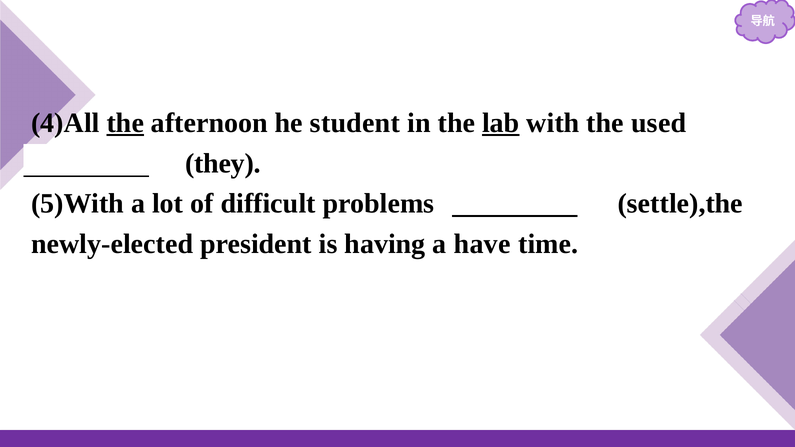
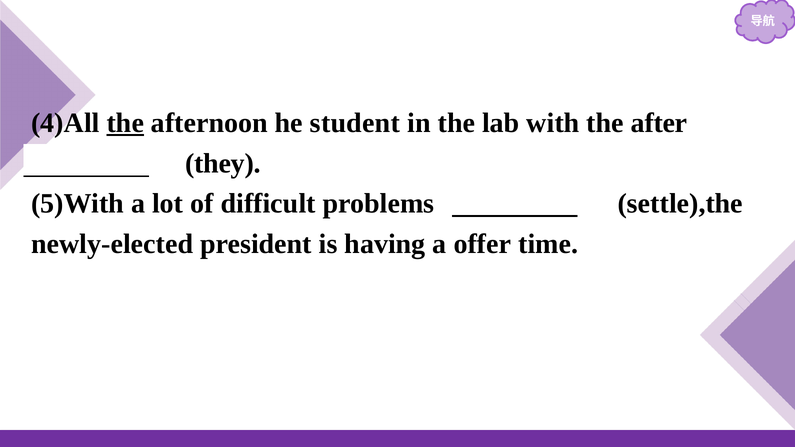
lab underline: present -> none
used: used -> after
have: have -> offer
